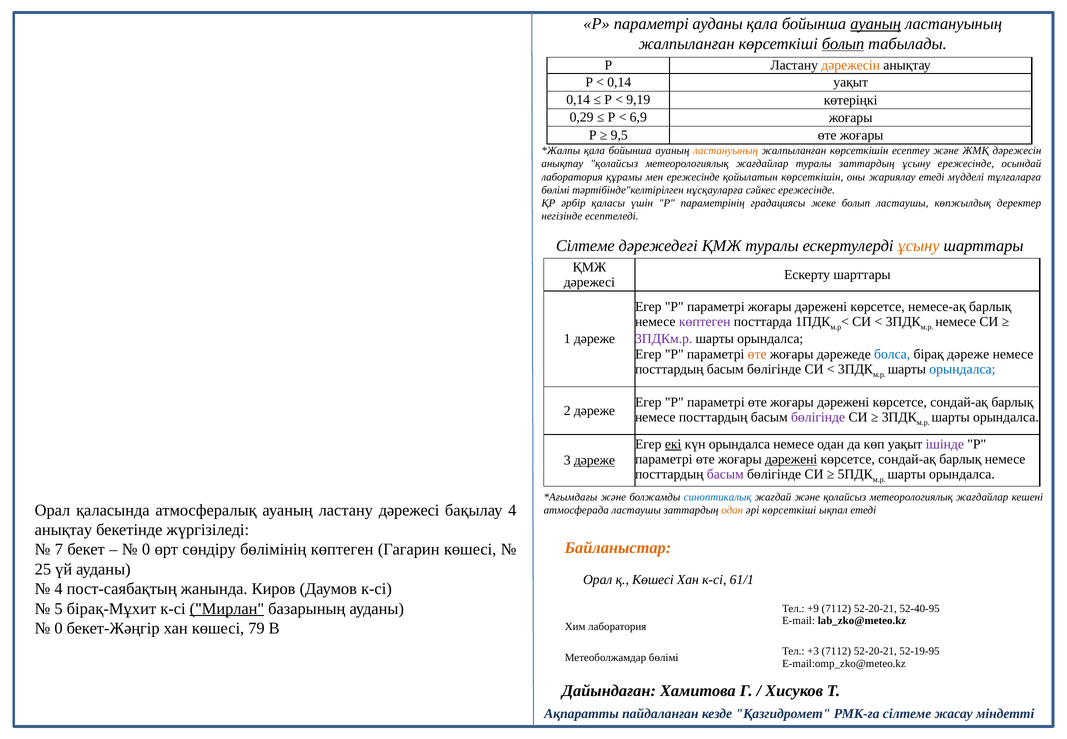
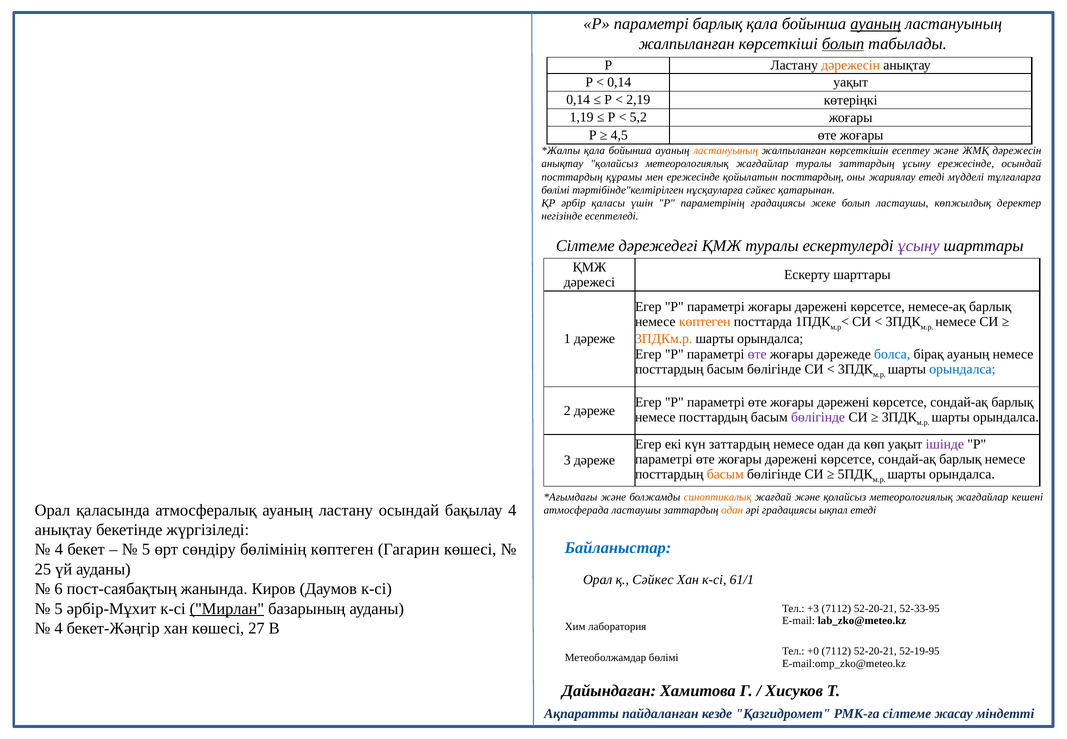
параметрі ауданы: ауданы -> барлық
9,19: 9,19 -> 2,19
0,29: 0,29 -> 1,19
6,9: 6,9 -> 5,2
9,5: 9,5 -> 4,5
лаборатория at (572, 177): лаборатория -> посттардың
қойылатын көрсеткішін: көрсеткішін -> посттардың
сәйкес ережесінде: ережесінде -> қатарынан
ұсыну at (919, 246) colour: orange -> purple
көптеген at (705, 322) colour: purple -> orange
3ПДКм.р colour: purple -> orange
өте at (757, 354) colour: orange -> purple
бірақ дәреже: дәреже -> ауаның
екі underline: present -> none
күн орындалса: орындалса -> заттардың
дәрежені at (791, 459) underline: present -> none
дәреже at (594, 460) underline: present -> none
басым at (725, 474) colour: purple -> orange
синоптикалық colour: blue -> orange
ластану дәрежесі: дәрежесі -> осындай
әрі көрсеткіші: көрсеткіші -> градациясы
Байланыстар colour: orange -> blue
7 at (59, 549): 7 -> 4
0 at (146, 549): 0 -> 5
қ Көшесі: Көшесі -> Сәйкес
4 at (59, 589): 4 -> 6
бірақ-Мұхит: бірақ-Мұхит -> әрбір-Мұхит
+9: +9 -> +3
52-40-95: 52-40-95 -> 52-33-95
0 at (59, 628): 0 -> 4
79: 79 -> 27
+3: +3 -> +0
